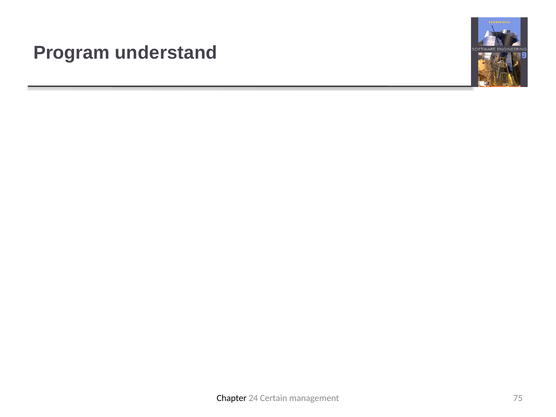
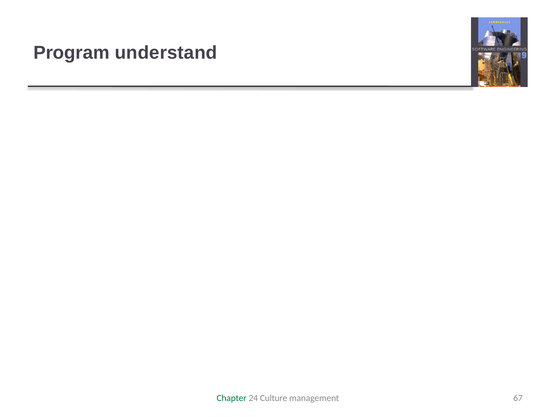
Chapter colour: black -> green
Certain: Certain -> Culture
75: 75 -> 67
